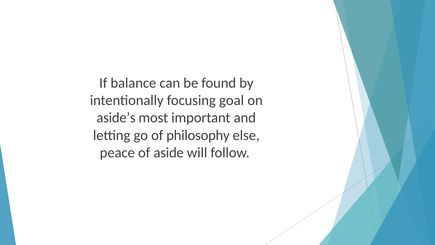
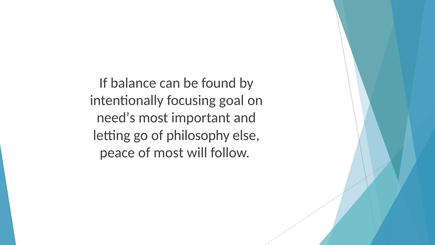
aside’s: aside’s -> need’s
of aside: aside -> most
